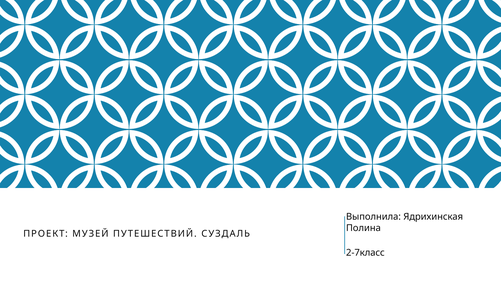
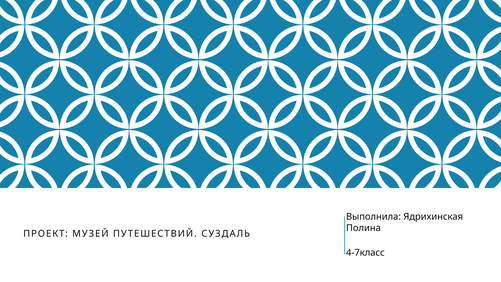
2-7класс: 2-7класс -> 4-7класс
